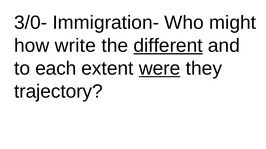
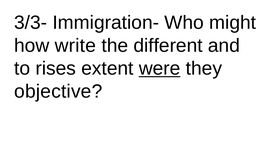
3/0-: 3/0- -> 3/3-
different underline: present -> none
each: each -> rises
trajectory: trajectory -> objective
